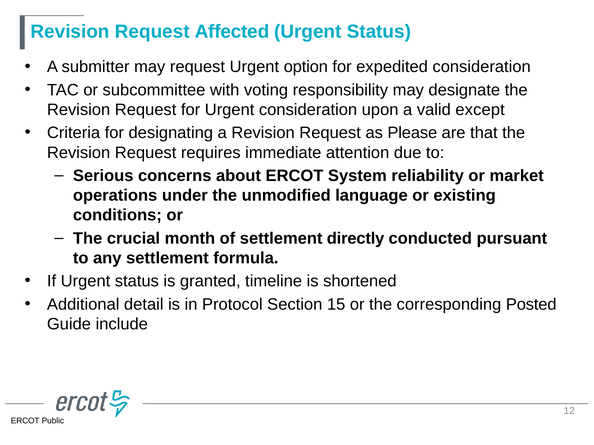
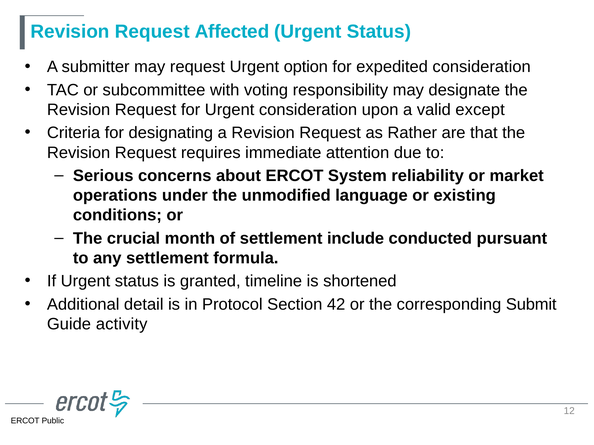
Please: Please -> Rather
directly: directly -> include
15: 15 -> 42
Posted: Posted -> Submit
include: include -> activity
